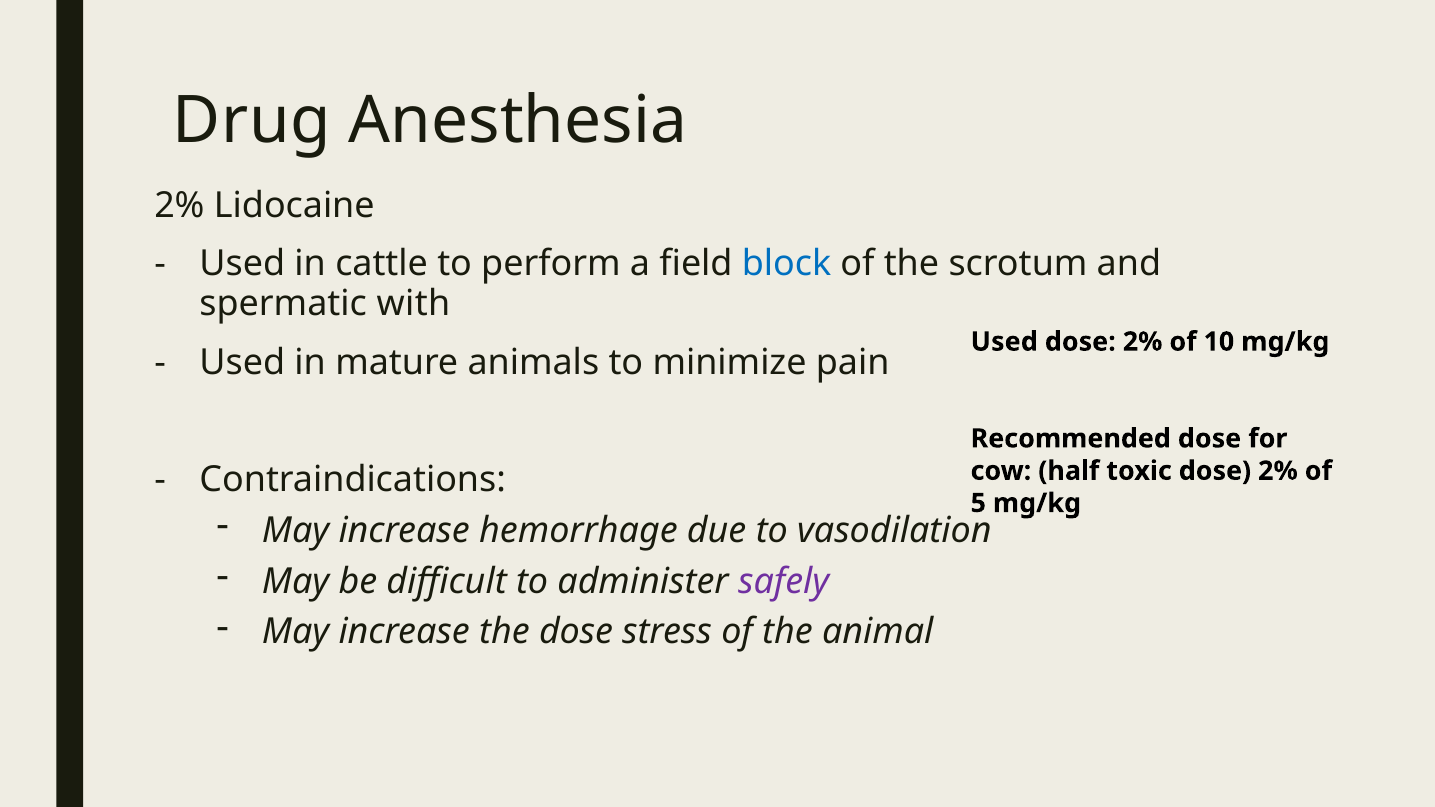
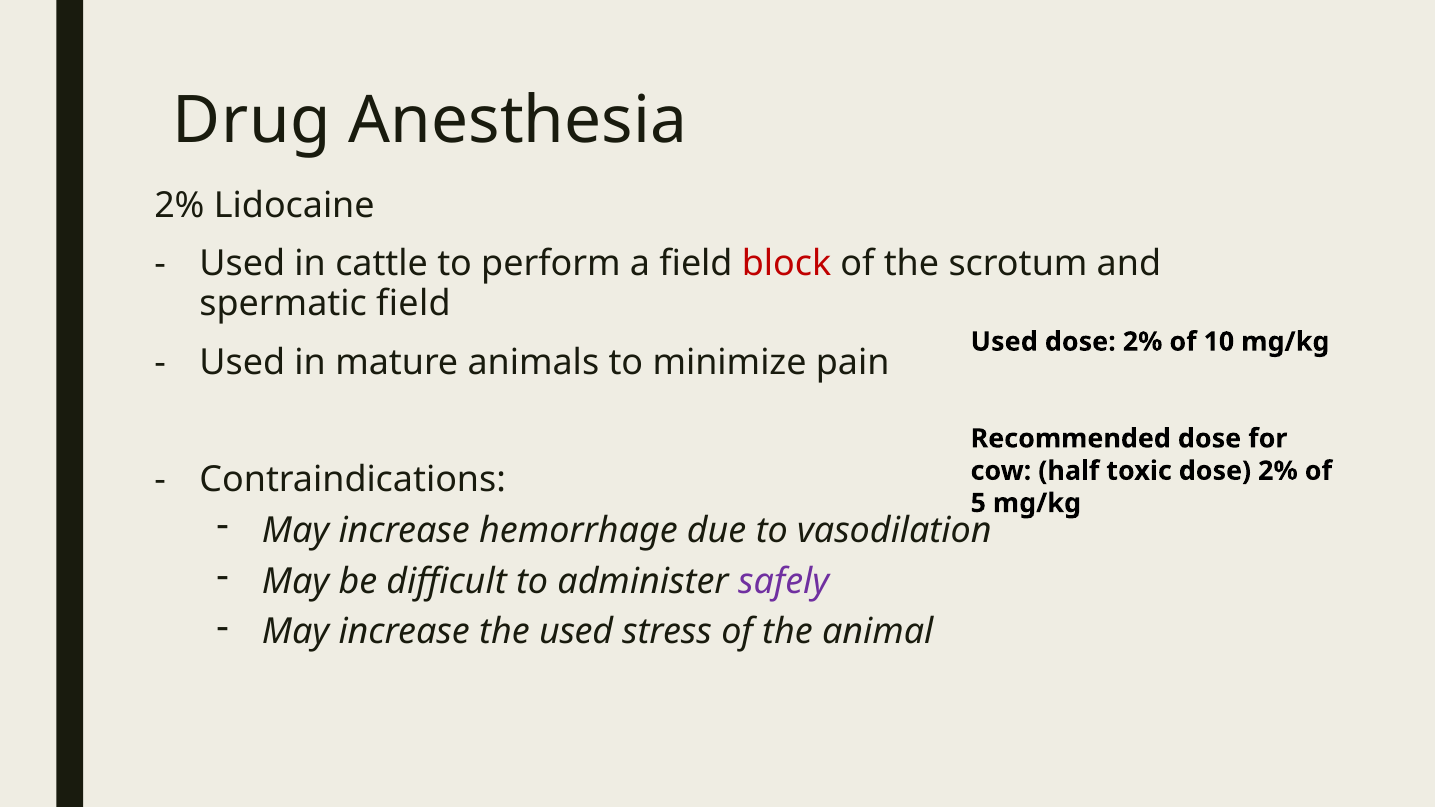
block colour: blue -> red
spermatic with: with -> field
the dose: dose -> used
